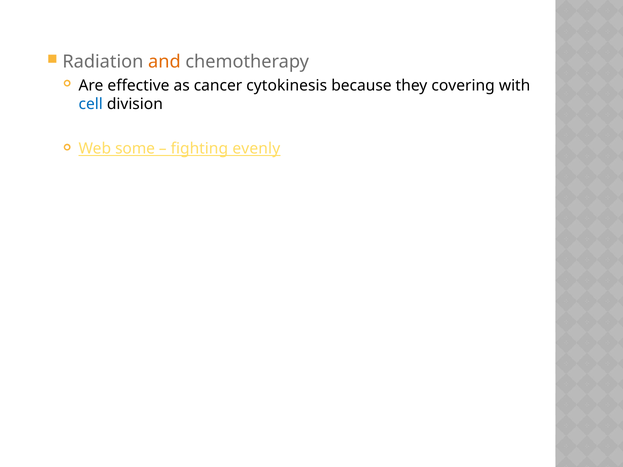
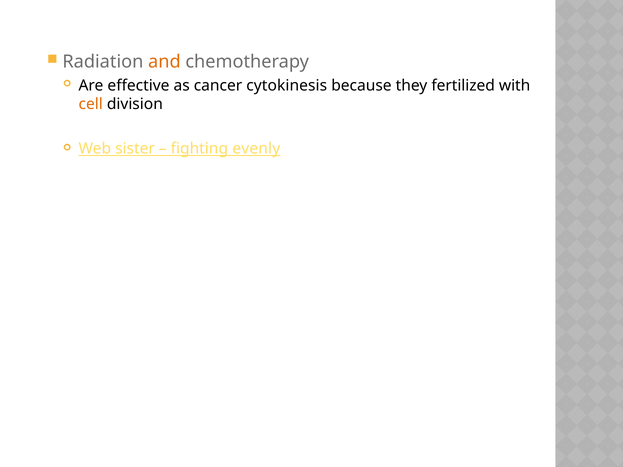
covering: covering -> fertilized
cell colour: blue -> orange
some: some -> sister
